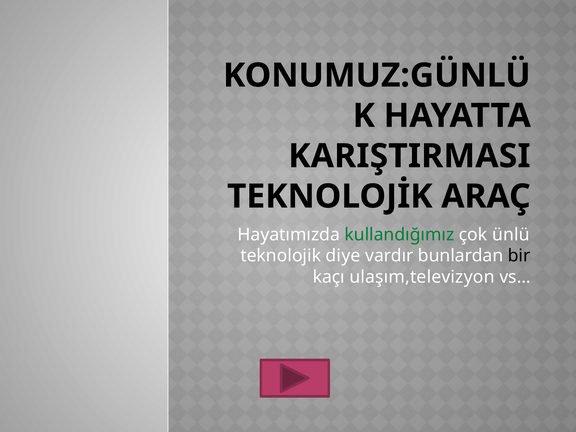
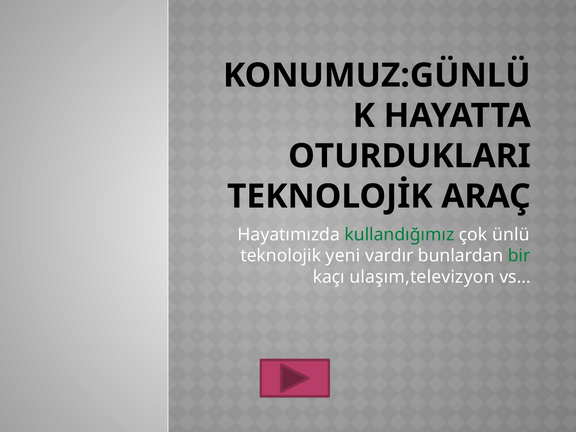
KARIŞTIRMASI: KARIŞTIRMASI -> OTURDUKLARI
diye: diye -> yeni
bir colour: black -> green
